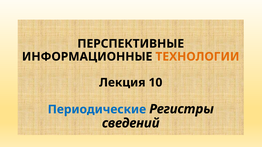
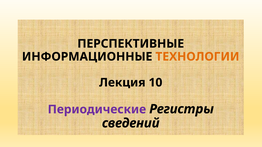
Периодические colour: blue -> purple
